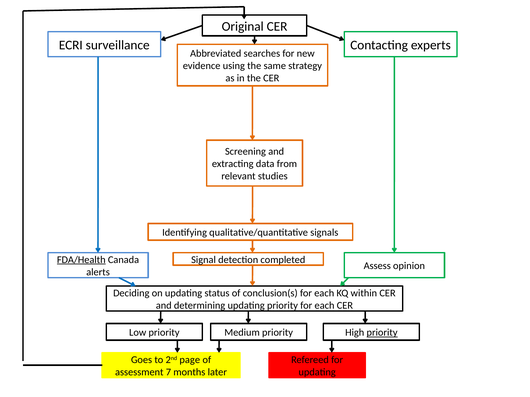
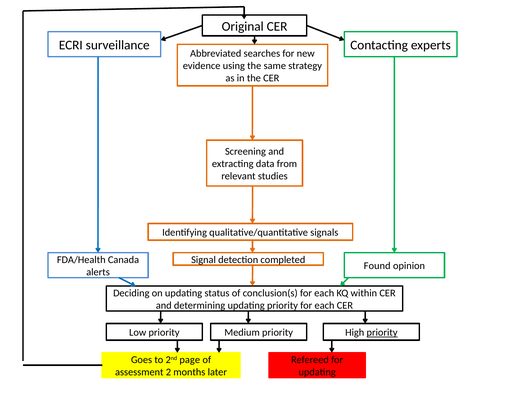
FDA/Health underline: present -> none
Assess: Assess -> Found
7: 7 -> 2
